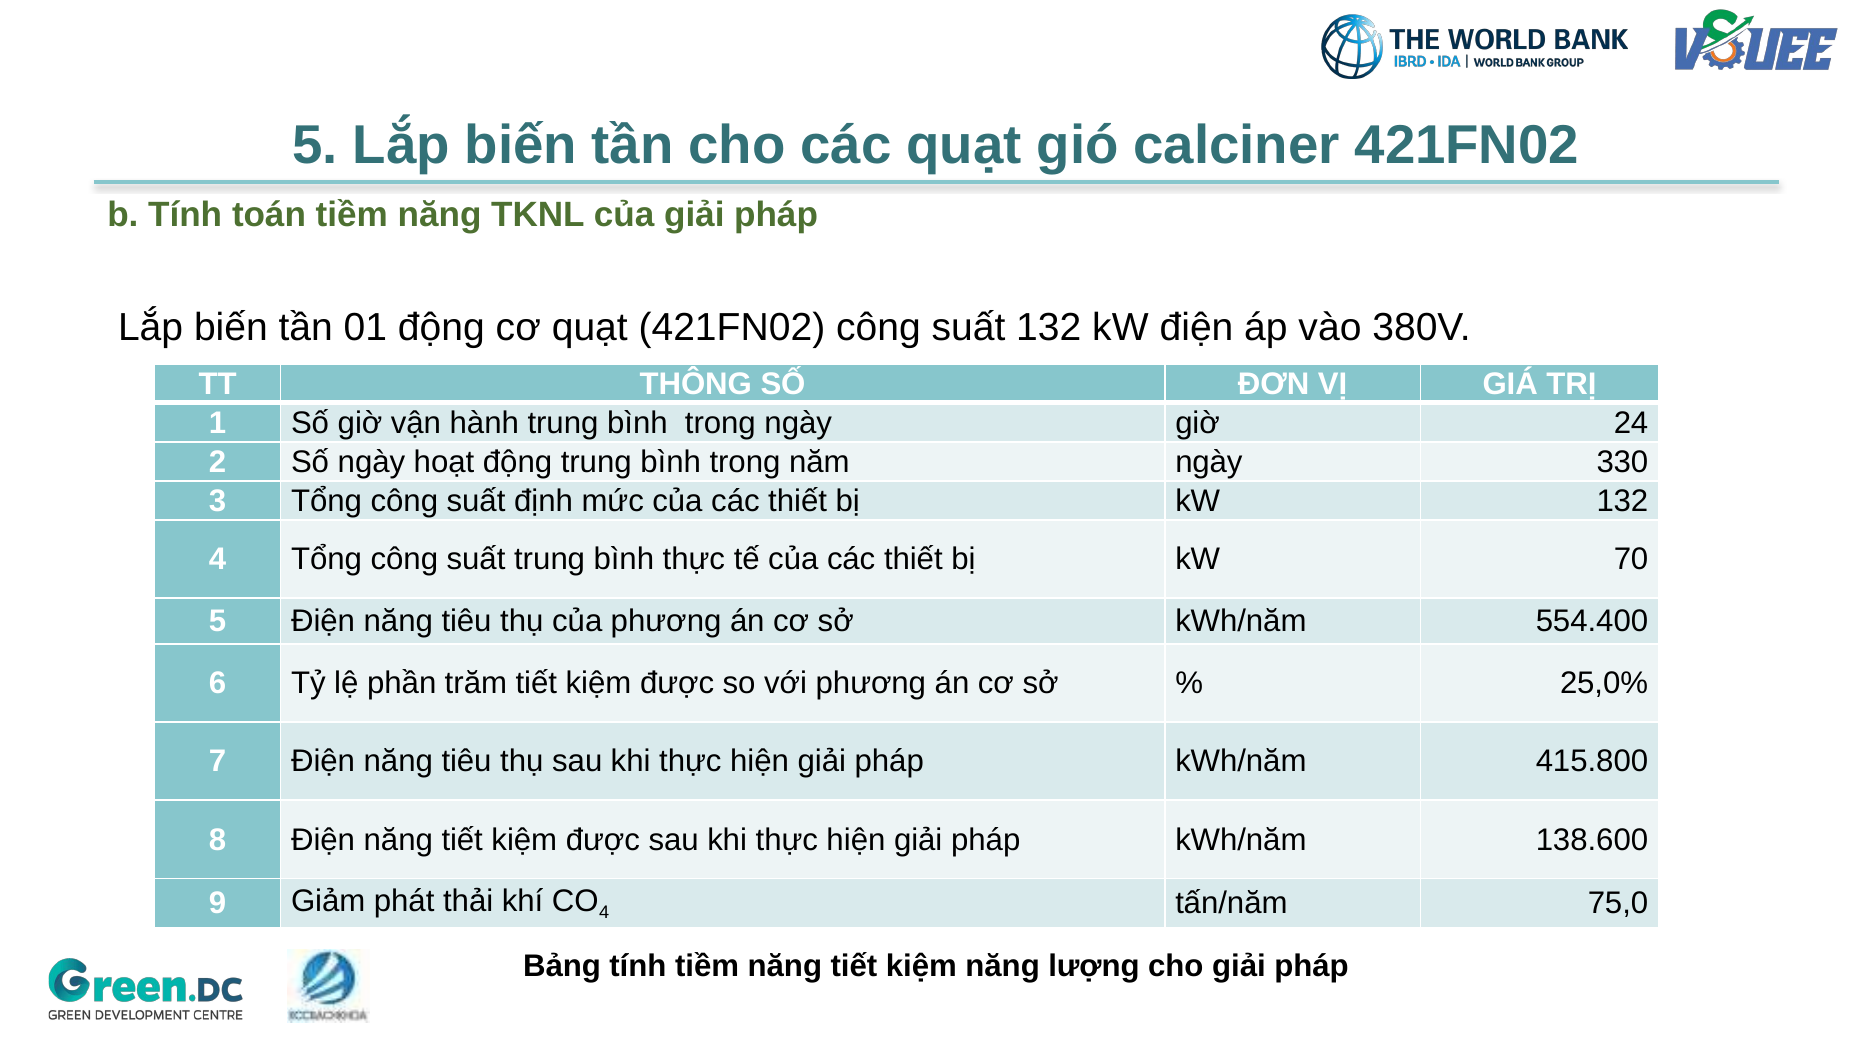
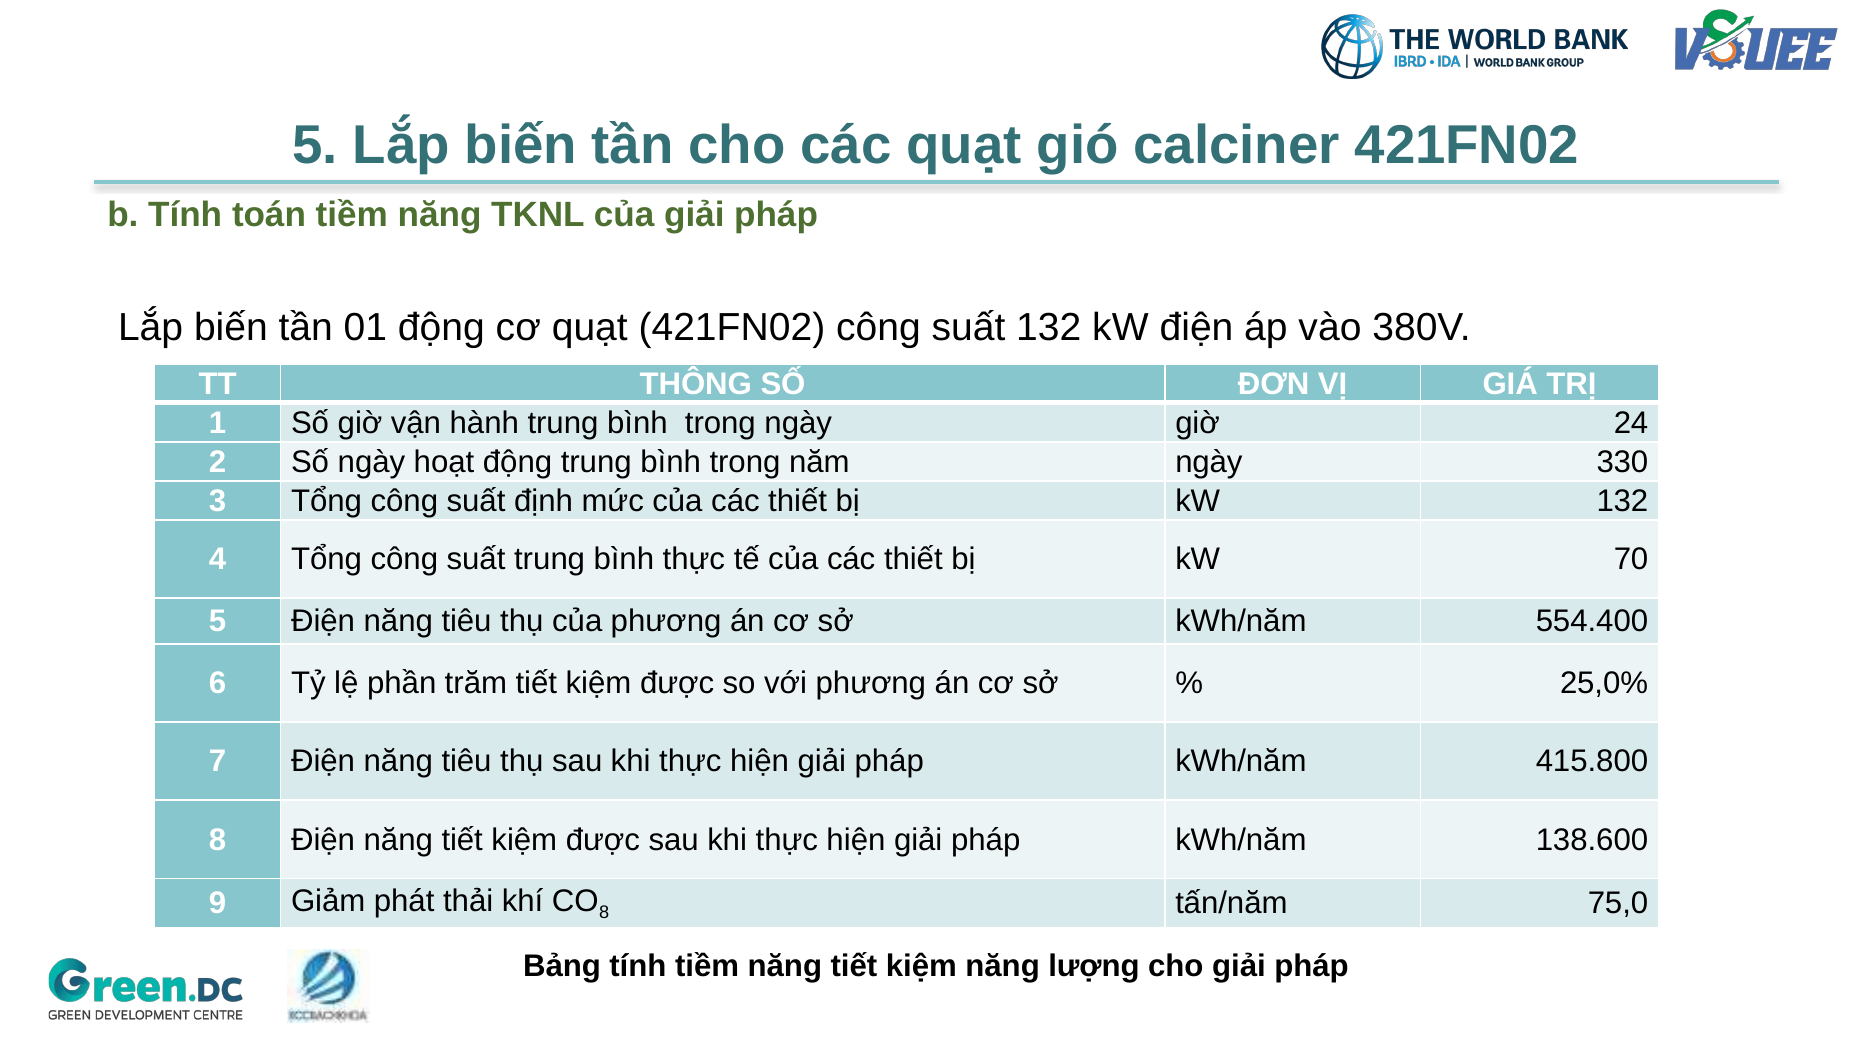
4 at (604, 913): 4 -> 8
